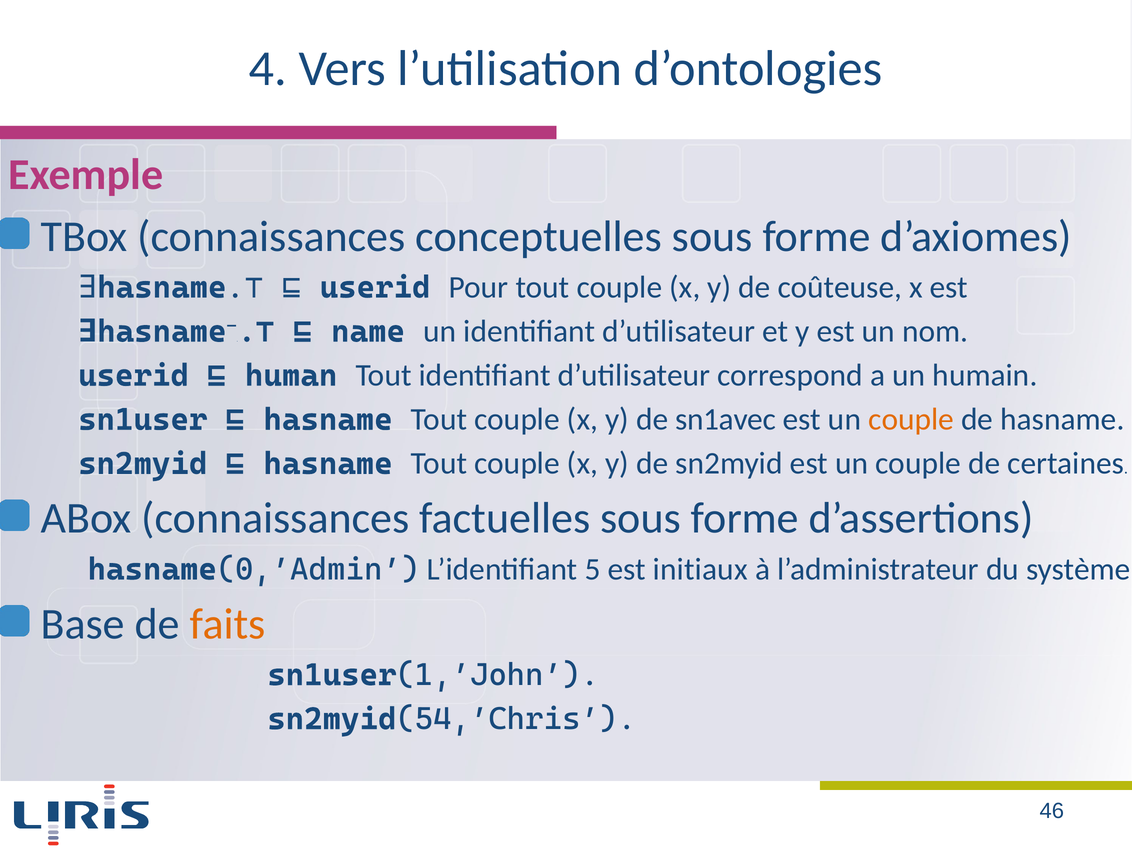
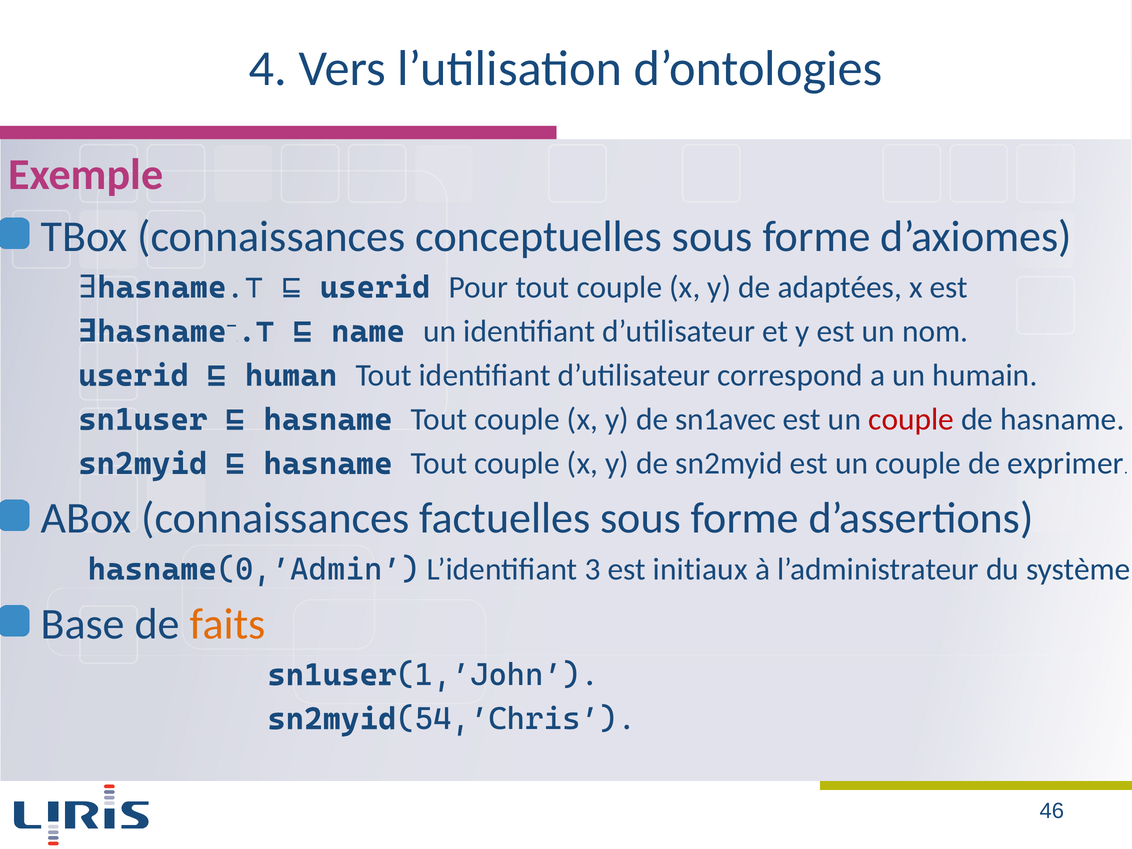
coûteuse: coûteuse -> adaptées
couple at (911, 419) colour: orange -> red
certaines: certaines -> exprimer
5: 5 -> 3
